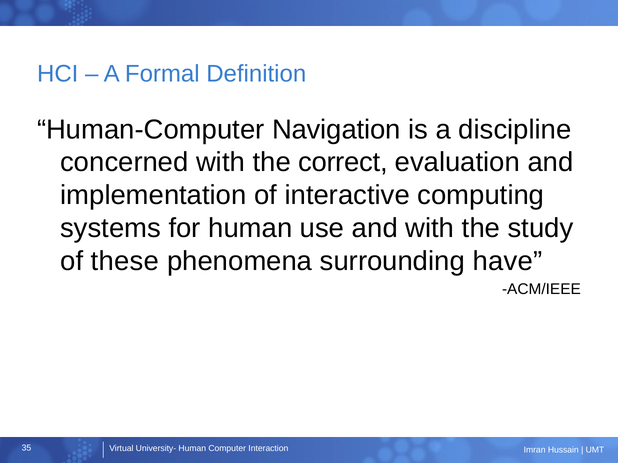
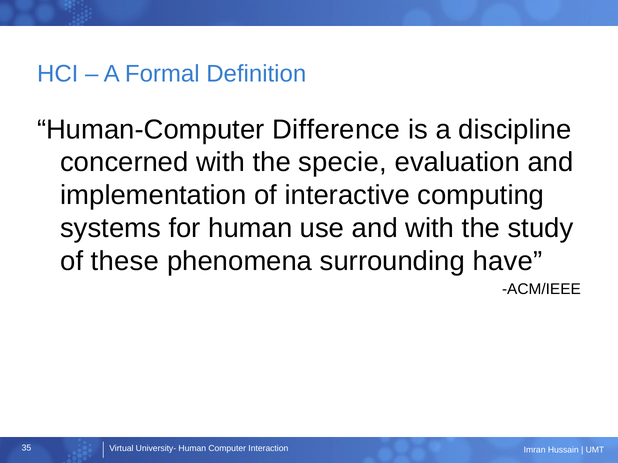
Navigation: Navigation -> Difference
correct: correct -> specie
